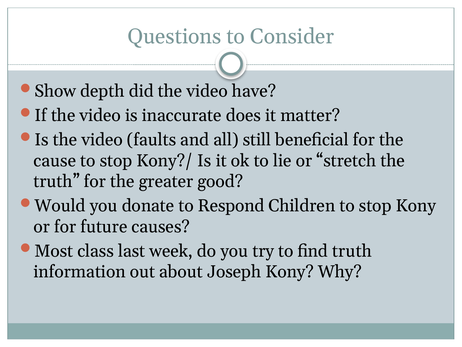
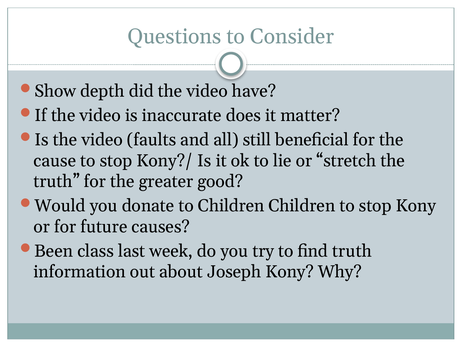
to Respond: Respond -> Children
Most: Most -> Been
